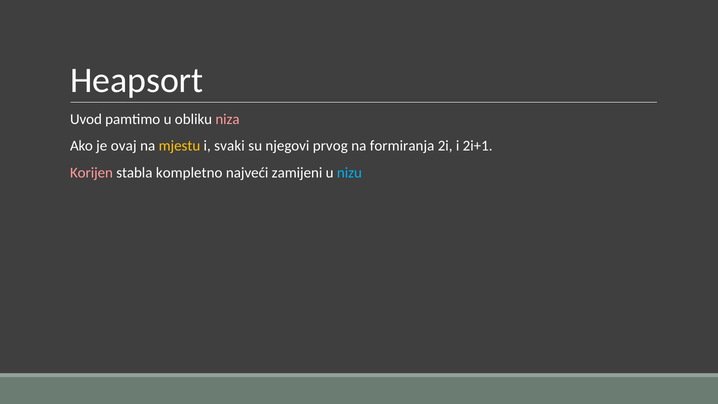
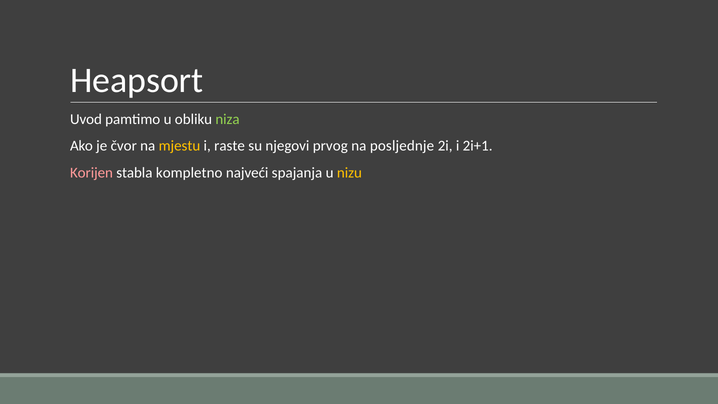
niza colour: pink -> light green
ovaj: ovaj -> čvor
svaki: svaki -> raste
formiranja: formiranja -> posljednje
zamijeni: zamijeni -> spajanja
nizu colour: light blue -> yellow
